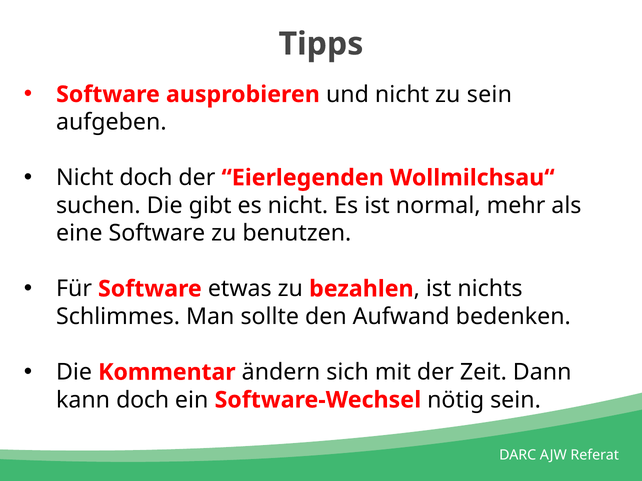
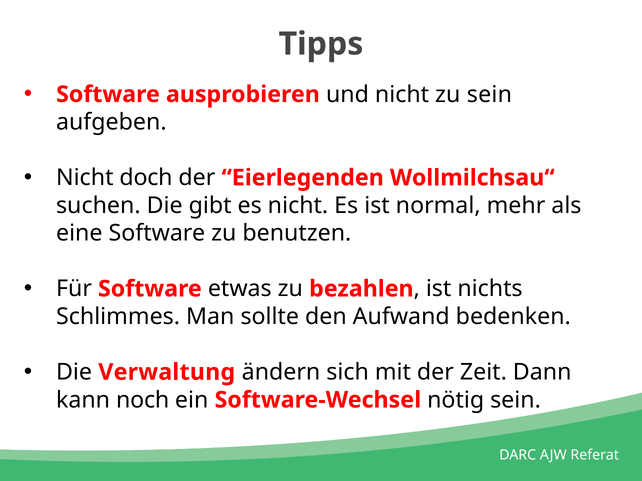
Kommentar: Kommentar -> Verwaltung
kann doch: doch -> noch
